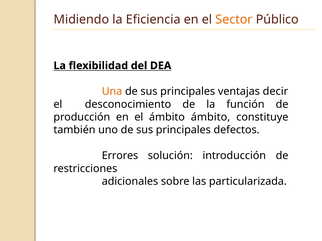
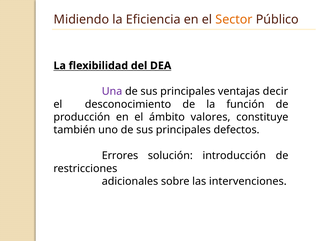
Una colour: orange -> purple
ámbito ámbito: ámbito -> valores
particularizada: particularizada -> intervenciones
